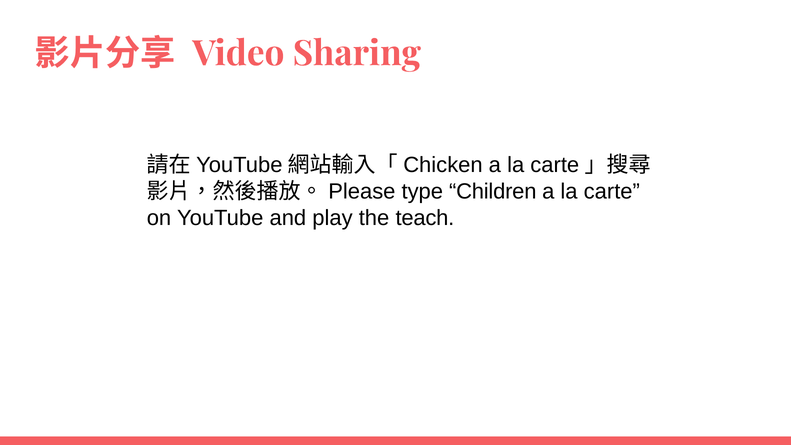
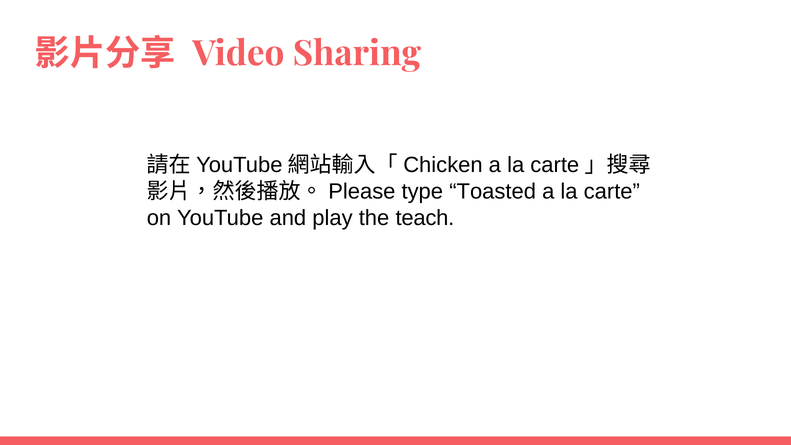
Children: Children -> Toasted
